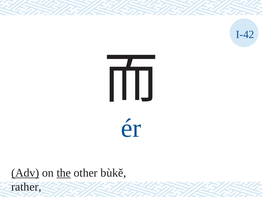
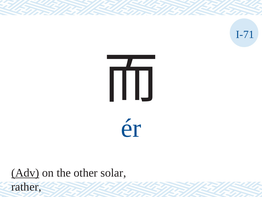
I-42: I-42 -> I-71
the underline: present -> none
bùkě: bùkě -> solar
